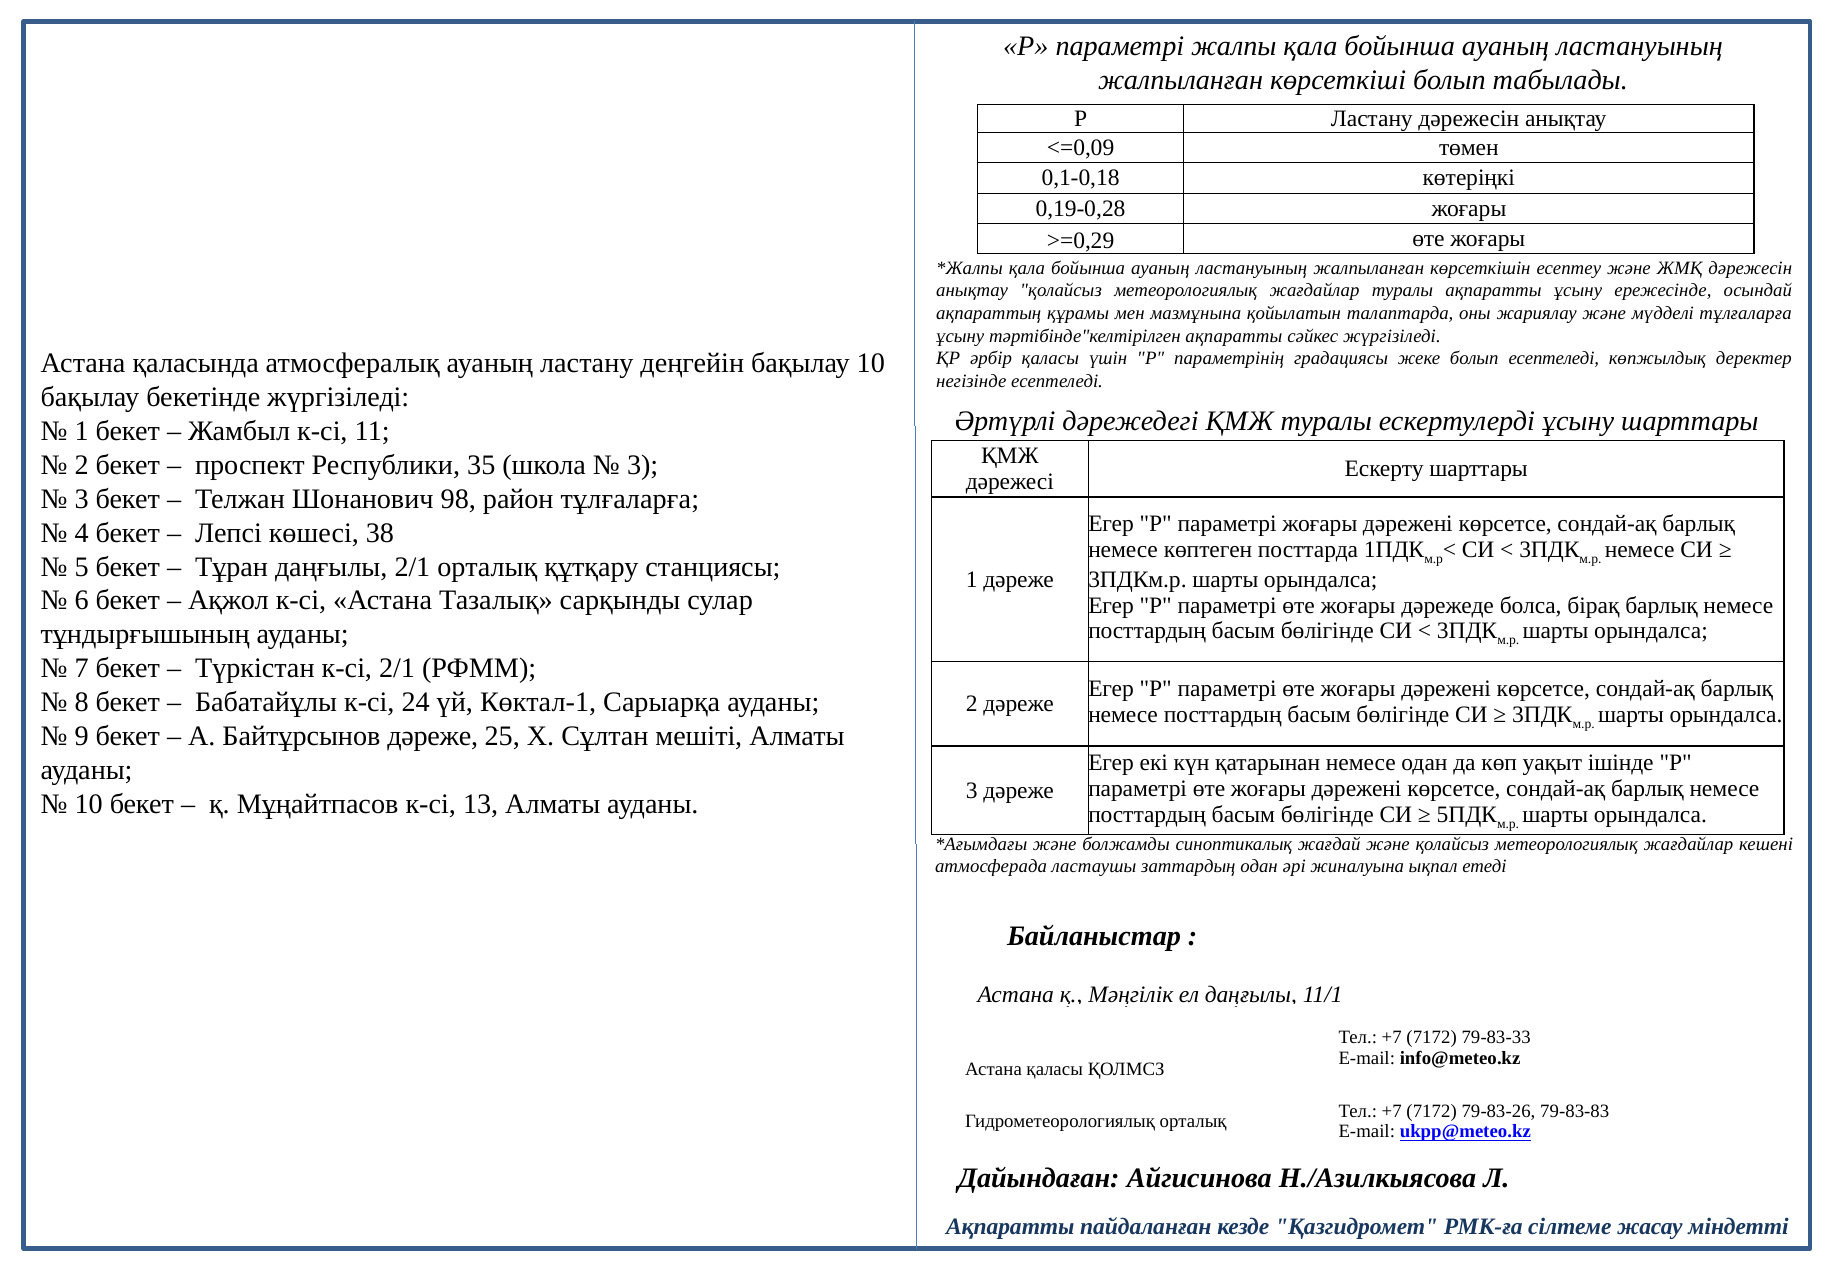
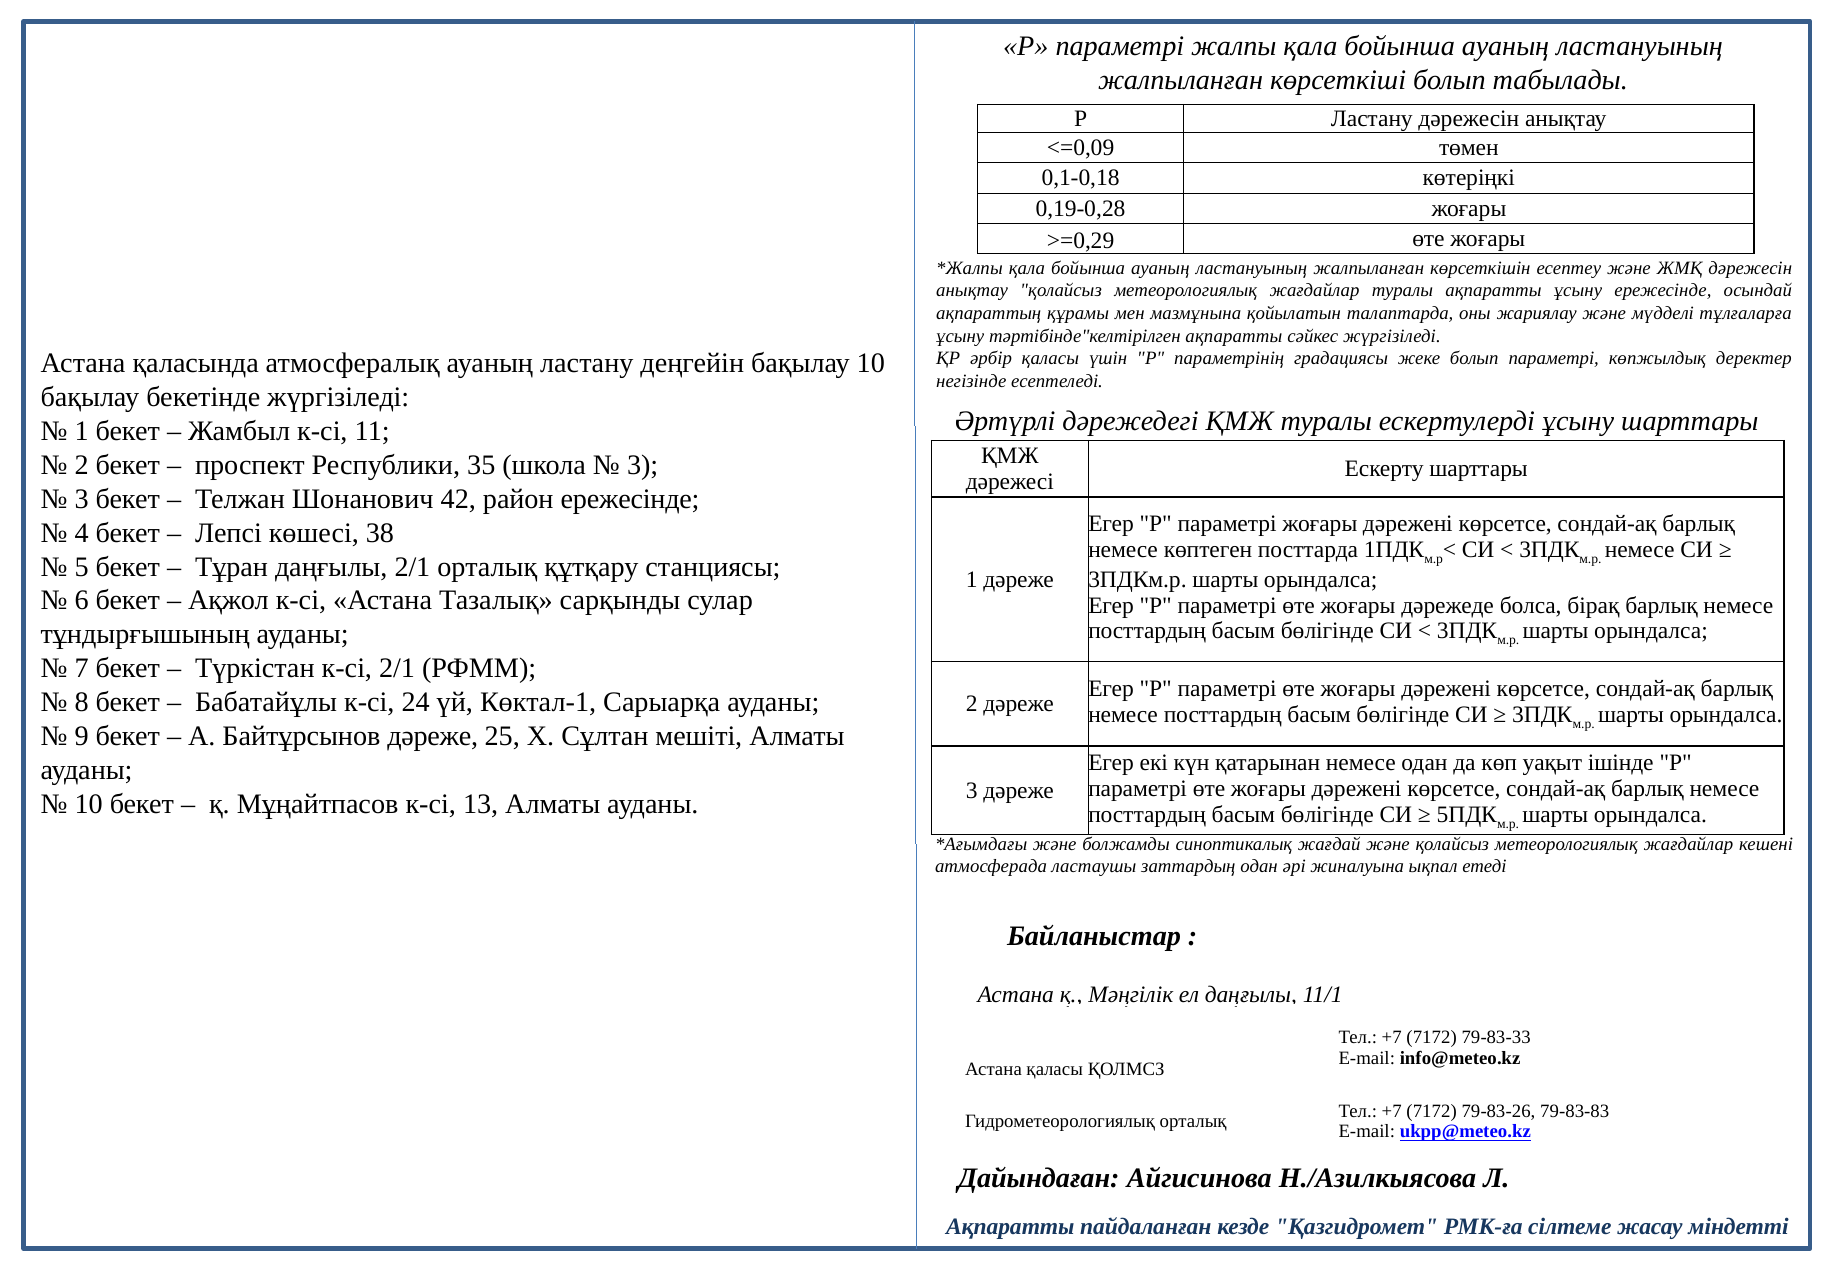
болып есептеледі: есептеледі -> параметрі
98: 98 -> 42
район тұлғаларға: тұлғаларға -> ережесінде
